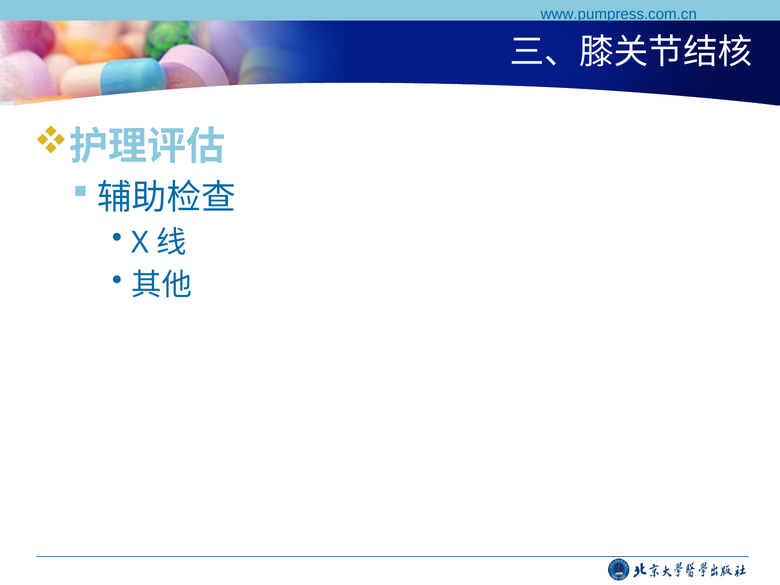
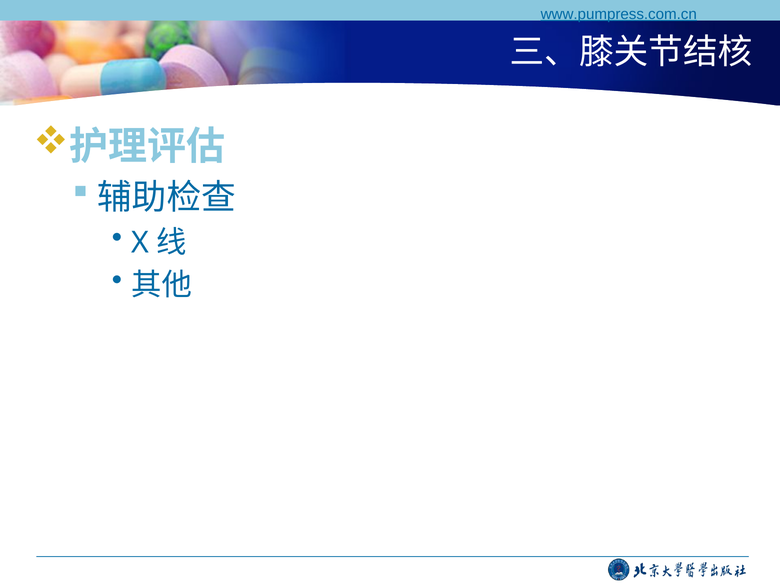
www.pumpress.com.cn underline: none -> present
